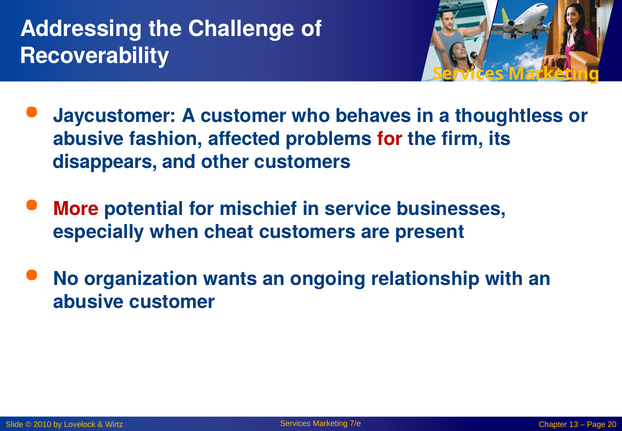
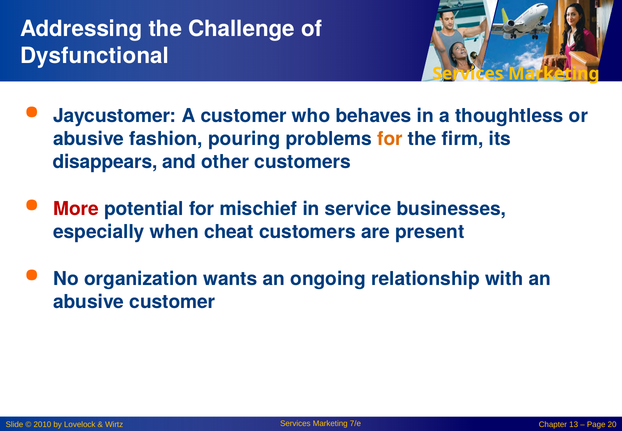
Recoverability: Recoverability -> Dysfunctional
affected: affected -> pouring
for at (390, 139) colour: red -> orange
